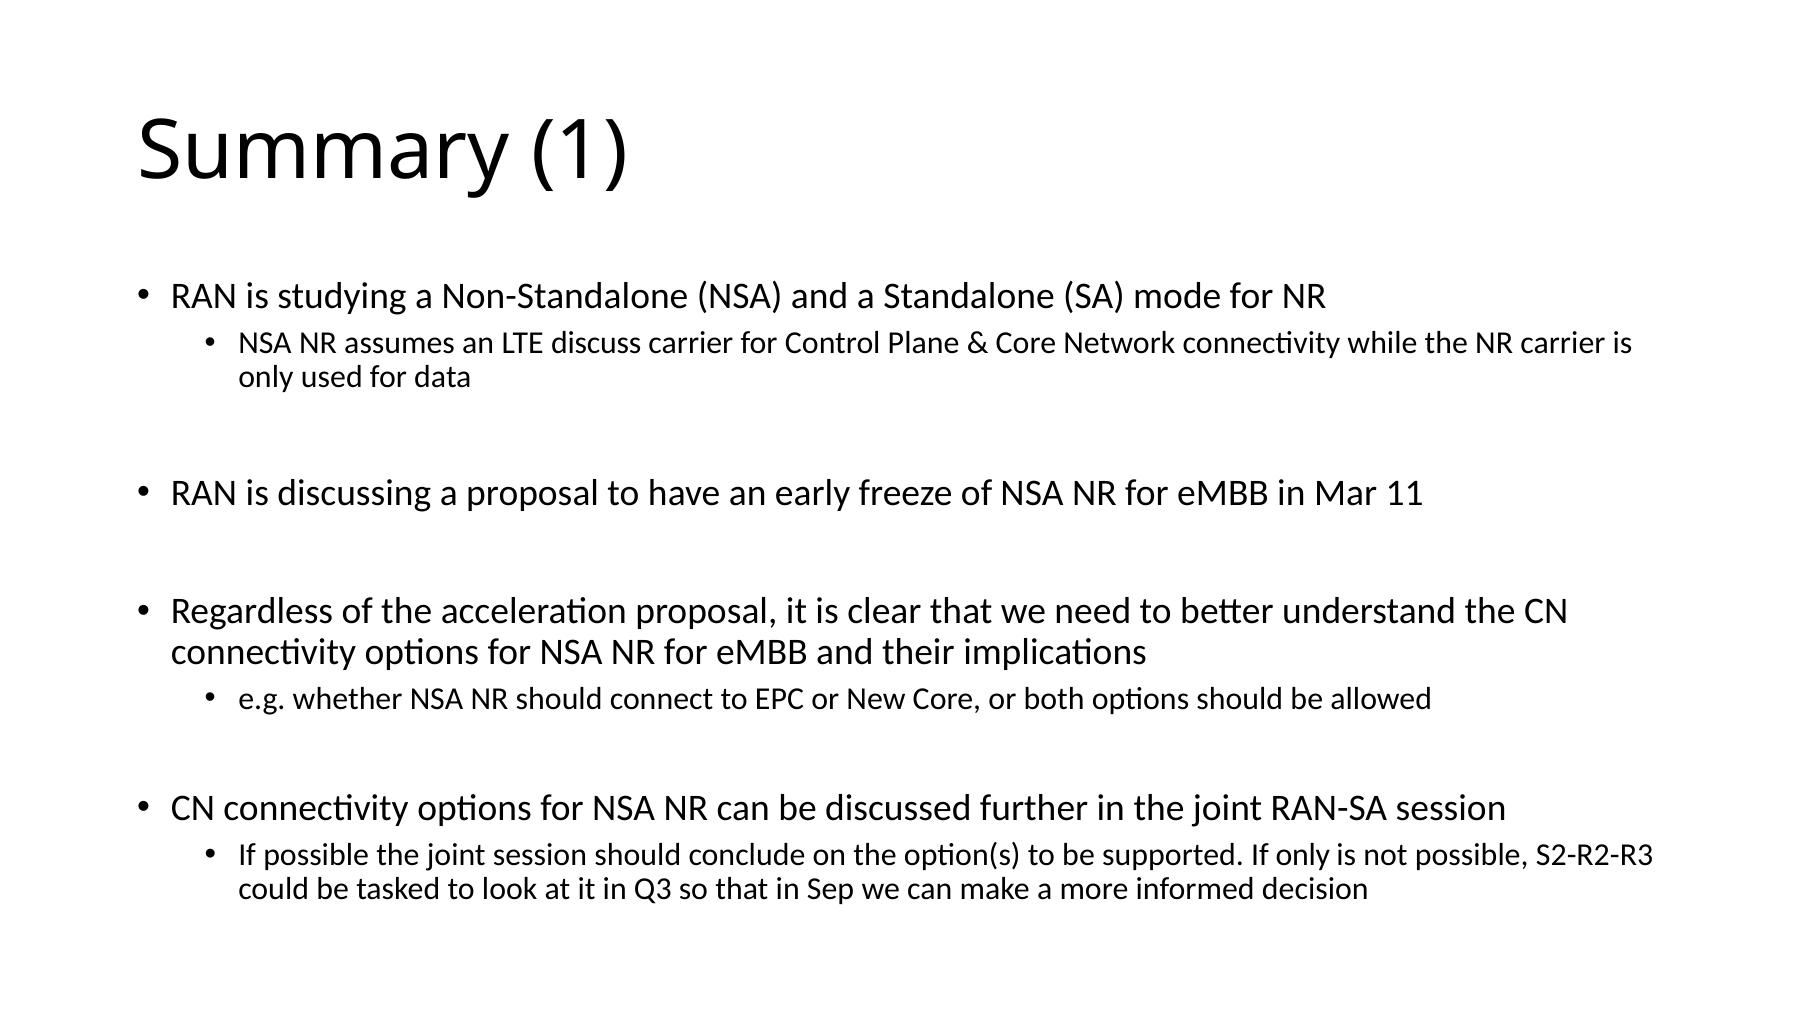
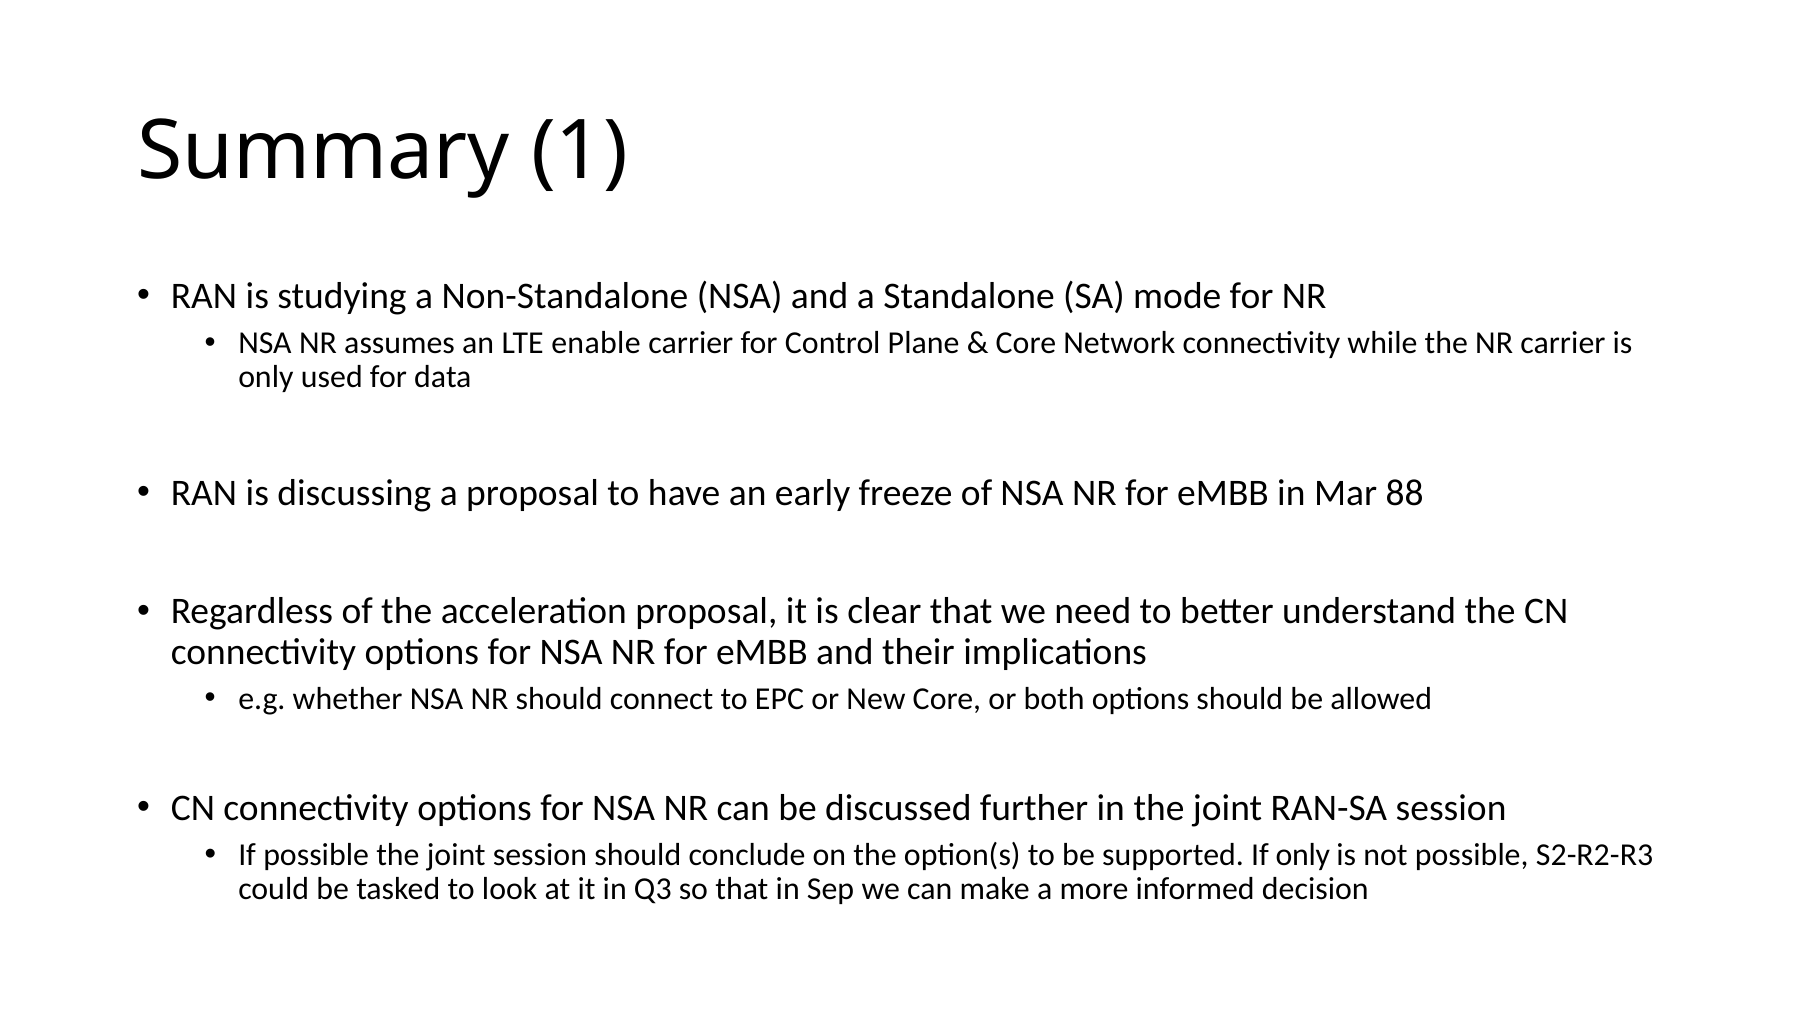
discuss: discuss -> enable
11: 11 -> 88
